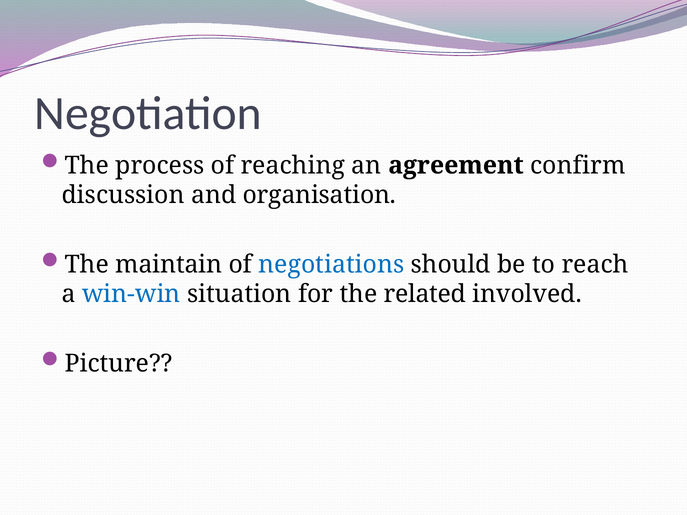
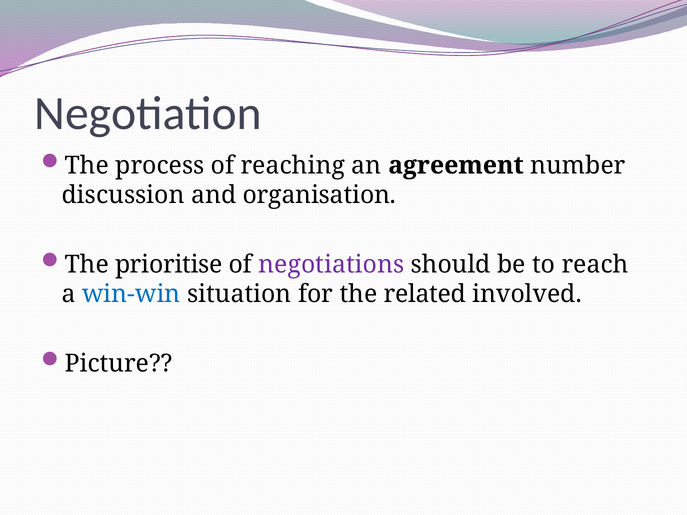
confirm: confirm -> number
maintain: maintain -> prioritise
negotiations colour: blue -> purple
